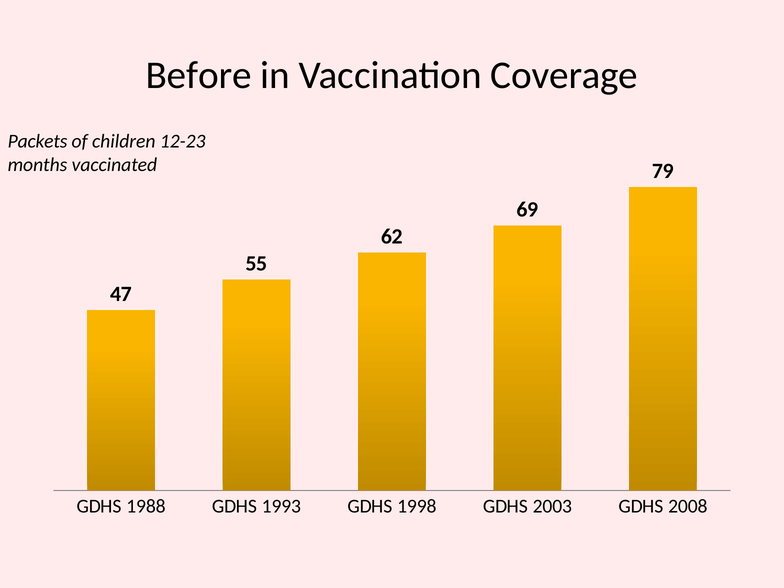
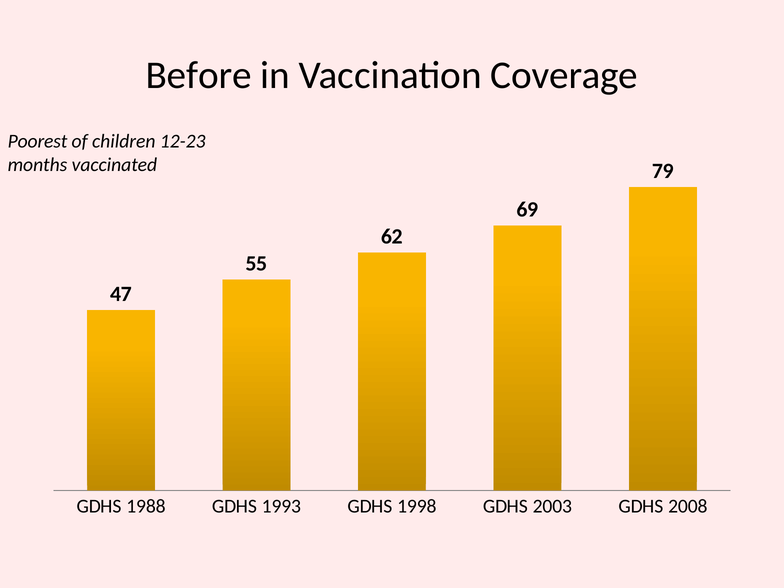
Packets: Packets -> Poorest
